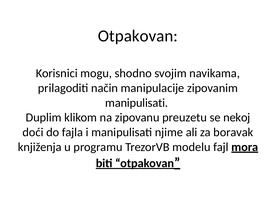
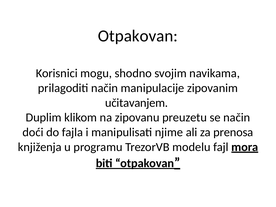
manipulisati at (137, 103): manipulisati -> učitavanjem
se nekoj: nekoj -> način
boravak: boravak -> prenosa
